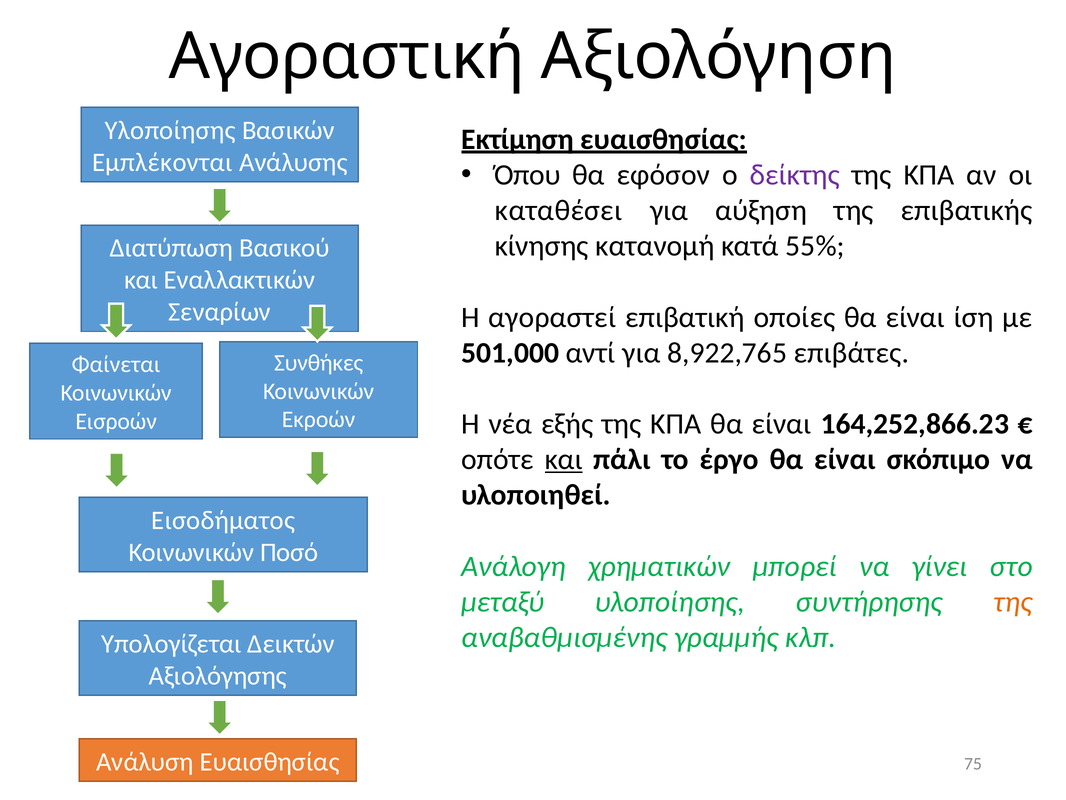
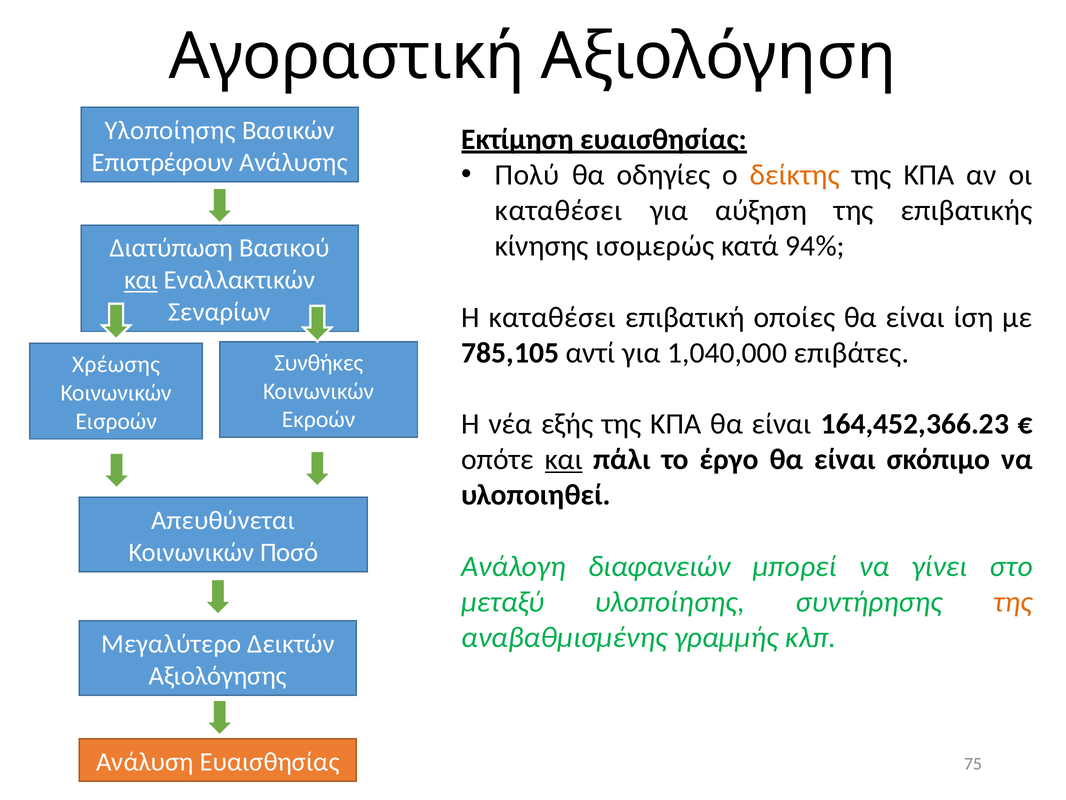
Εμπλέκονται: Εμπλέκονται -> Επιστρέφουν
Όπου: Όπου -> Πολύ
εφόσον: εφόσον -> οδηγίες
δείκτης colour: purple -> orange
κατανομή: κατανομή -> ισομερώς
55%: 55% -> 94%
και at (141, 280) underline: none -> present
Η αγοραστεί: αγοραστεί -> καταθέσει
501,000: 501,000 -> 785,105
8,922,765: 8,922,765 -> 1,040,000
Φαίνεται: Φαίνεται -> Χρέωσης
164,252,866.23: 164,252,866.23 -> 164,452,366.23
Εισοδήματος: Εισοδήματος -> Απευθύνεται
χρηματικών: χρηματικών -> διαφανειών
Υπολογίζεται: Υπολογίζεται -> Μεγαλύτερο
